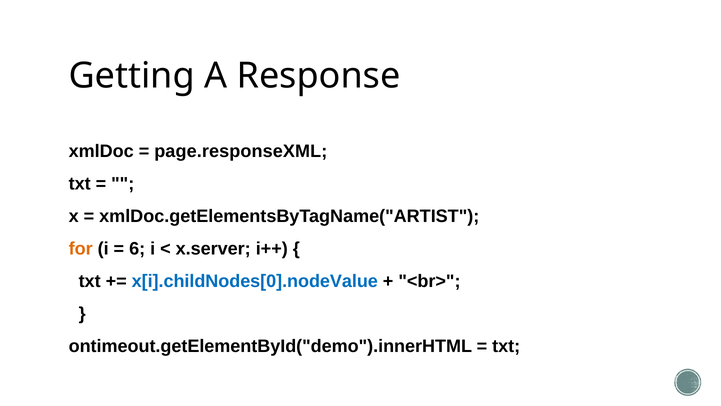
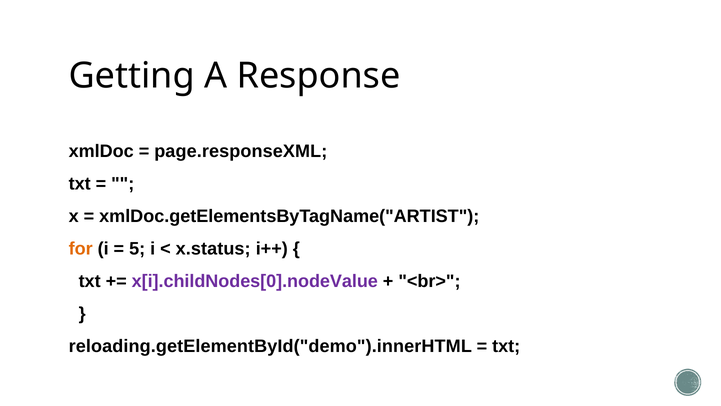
6: 6 -> 5
x.server: x.server -> x.status
x[i].childNodes[0].nodeValue colour: blue -> purple
ontimeout.getElementById("demo").innerHTML: ontimeout.getElementById("demo").innerHTML -> reloading.getElementById("demo").innerHTML
